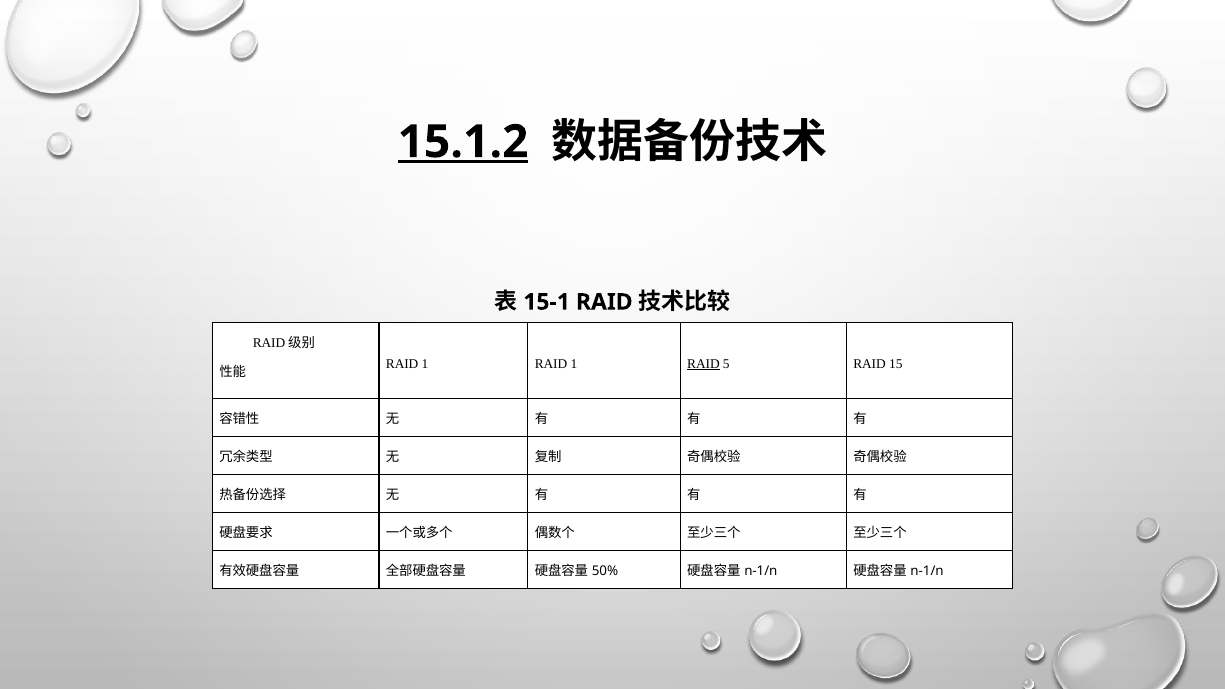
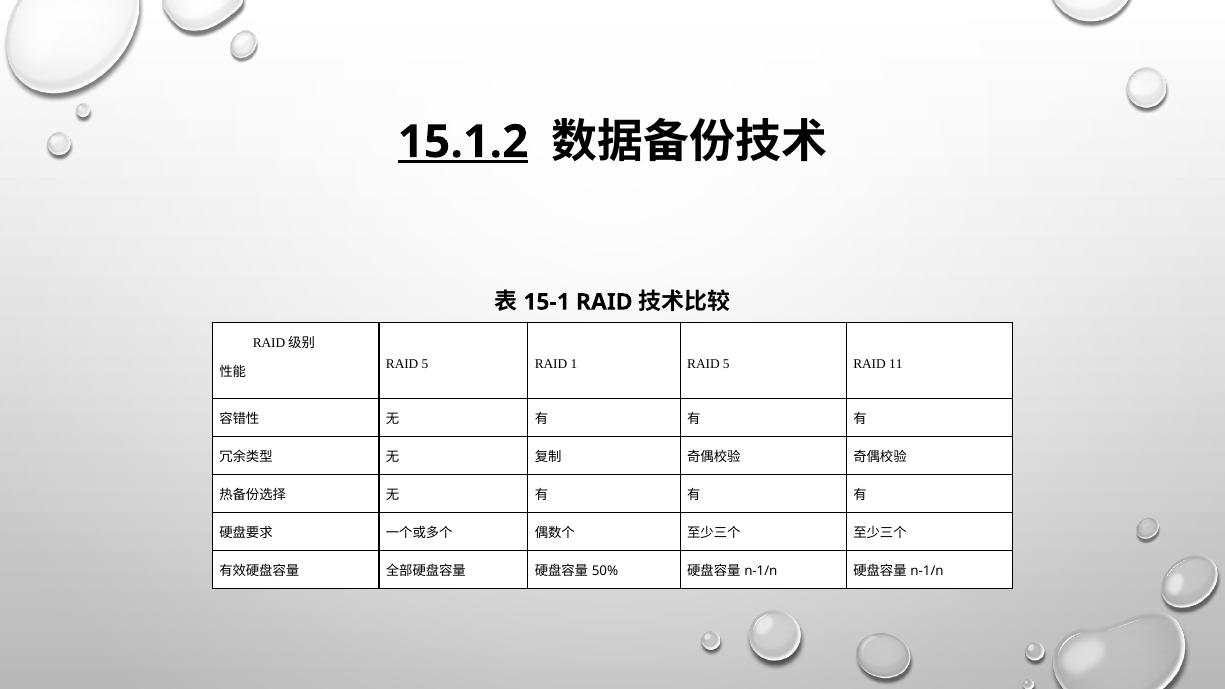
1 at (425, 364): 1 -> 5
RAID at (703, 364) underline: present -> none
15: 15 -> 11
